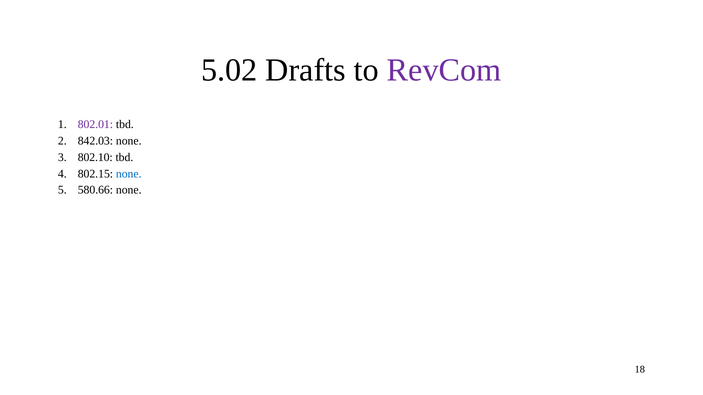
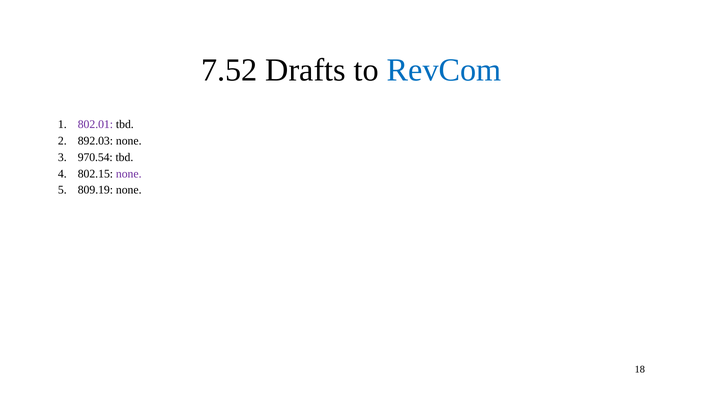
5.02: 5.02 -> 7.52
RevCom colour: purple -> blue
842.03: 842.03 -> 892.03
802.10: 802.10 -> 970.54
none at (129, 174) colour: blue -> purple
580.66: 580.66 -> 809.19
